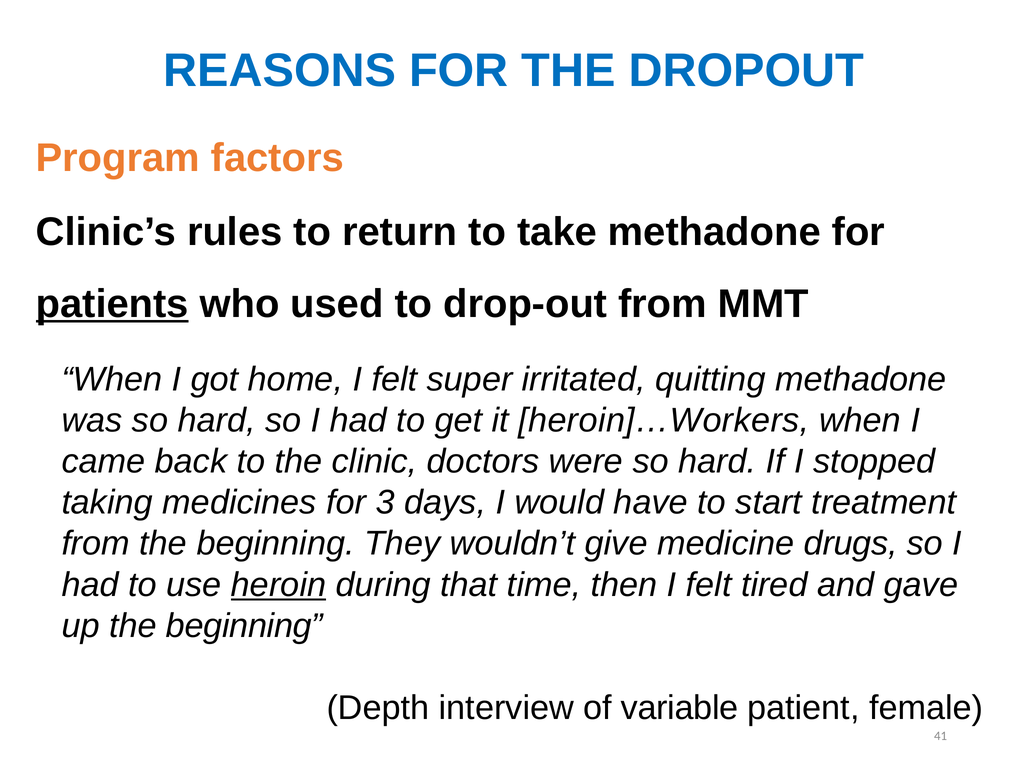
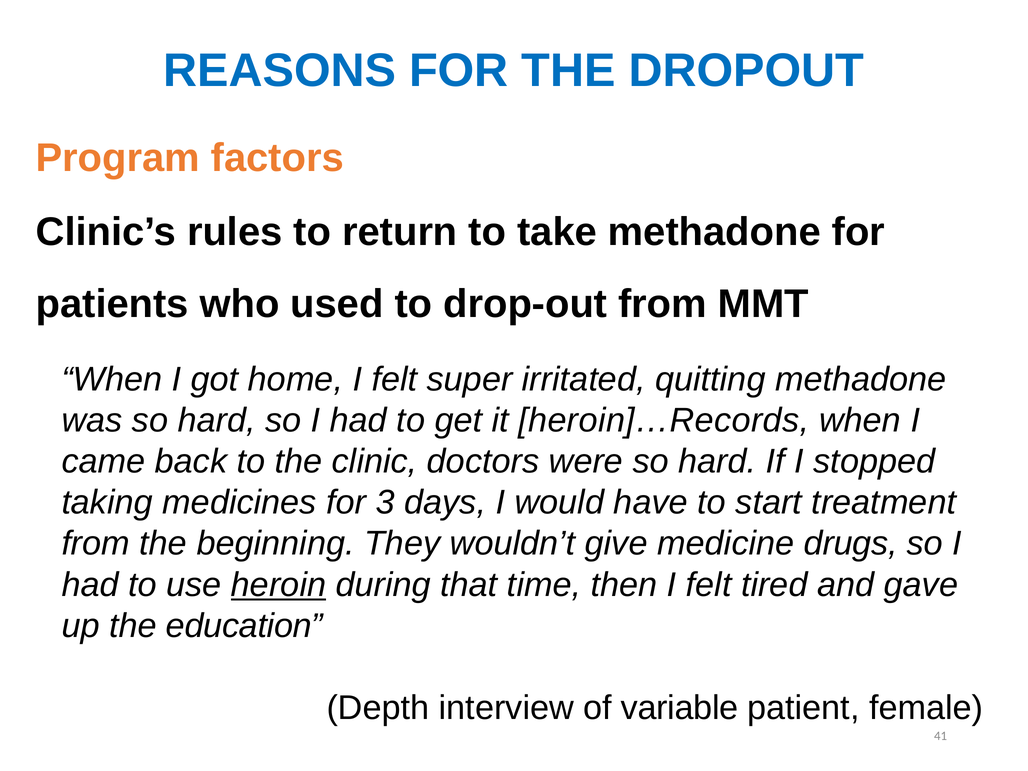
patients underline: present -> none
heroin]…Workers: heroin]…Workers -> heroin]…Records
up the beginning: beginning -> education
